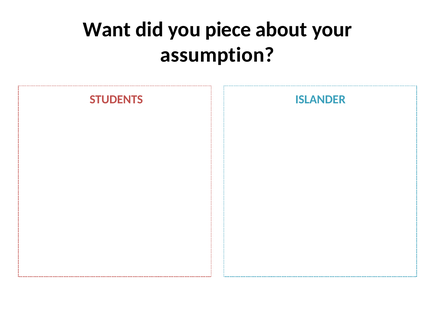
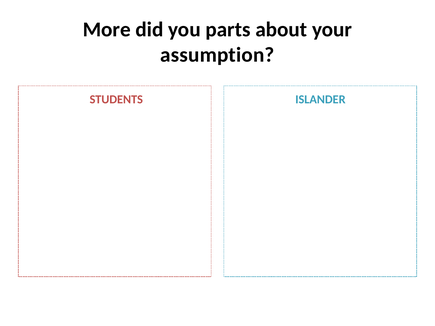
Want: Want -> More
piece: piece -> parts
